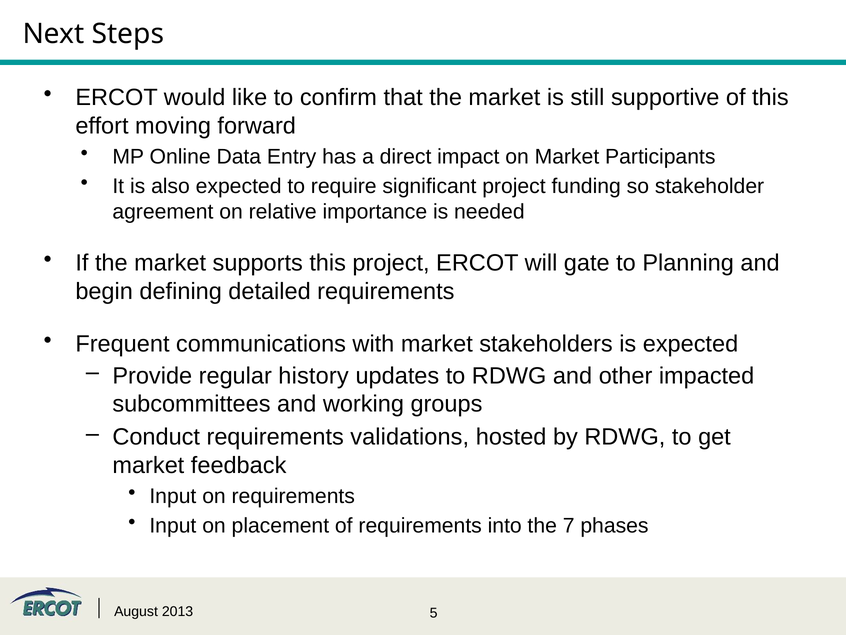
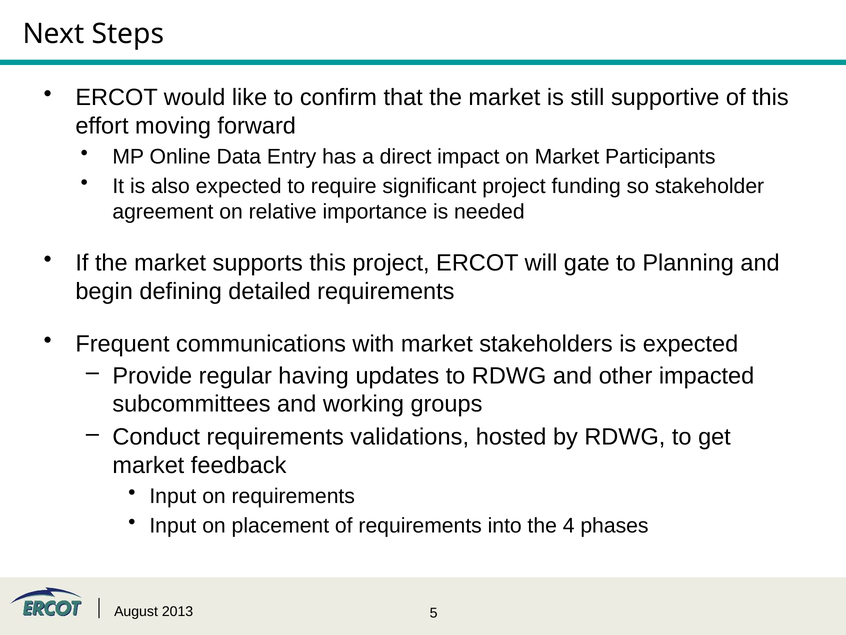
history: history -> having
7: 7 -> 4
